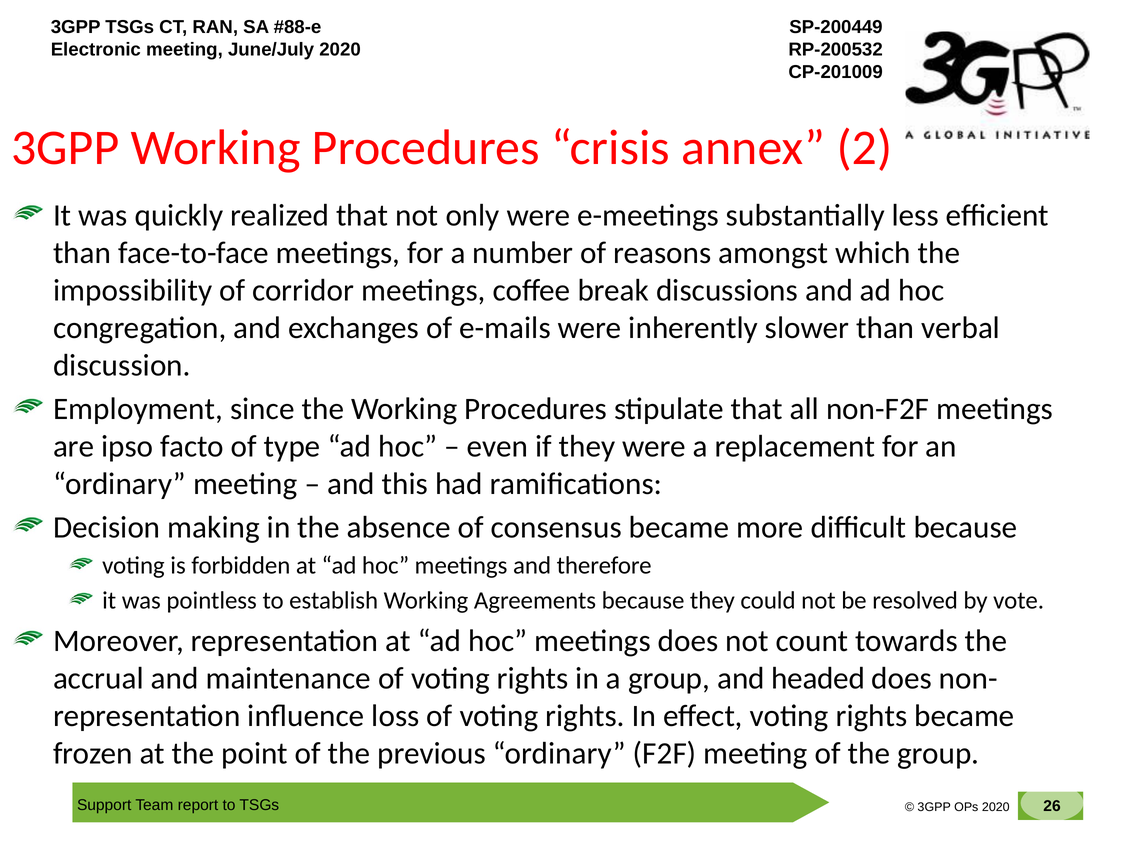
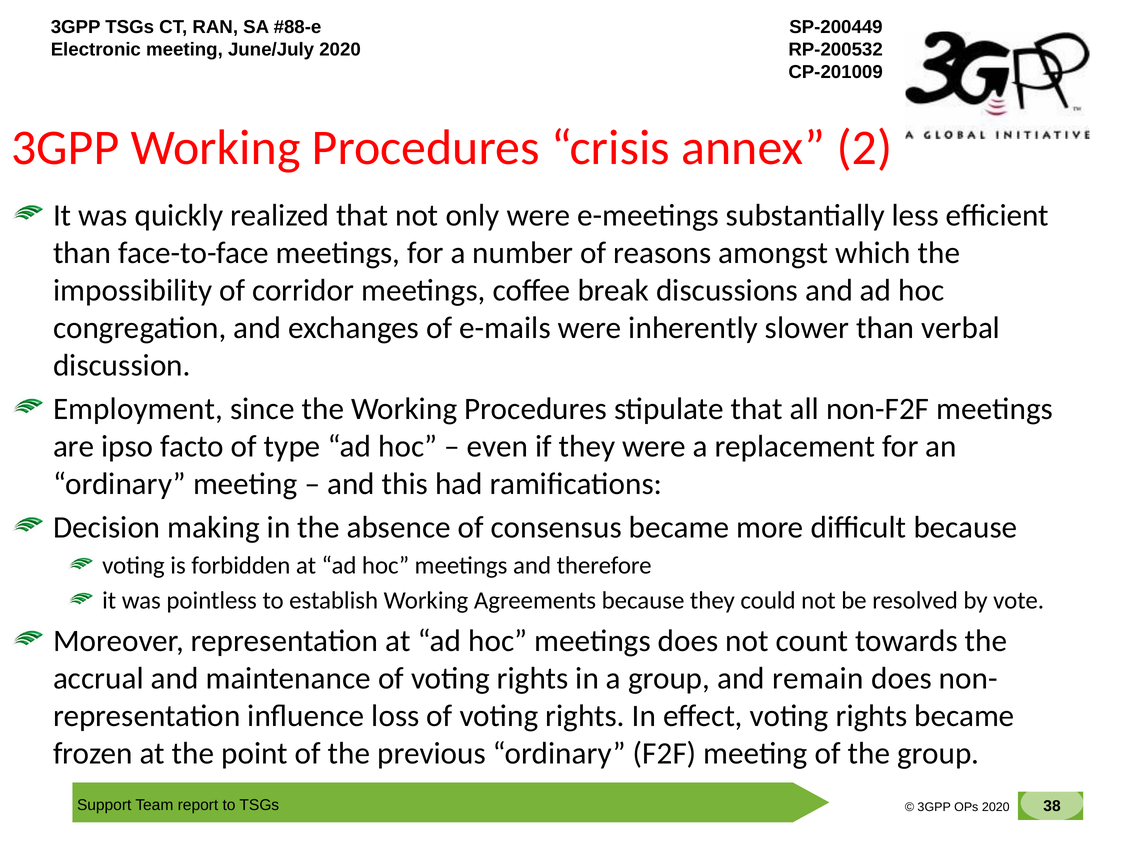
headed: headed -> remain
26: 26 -> 38
